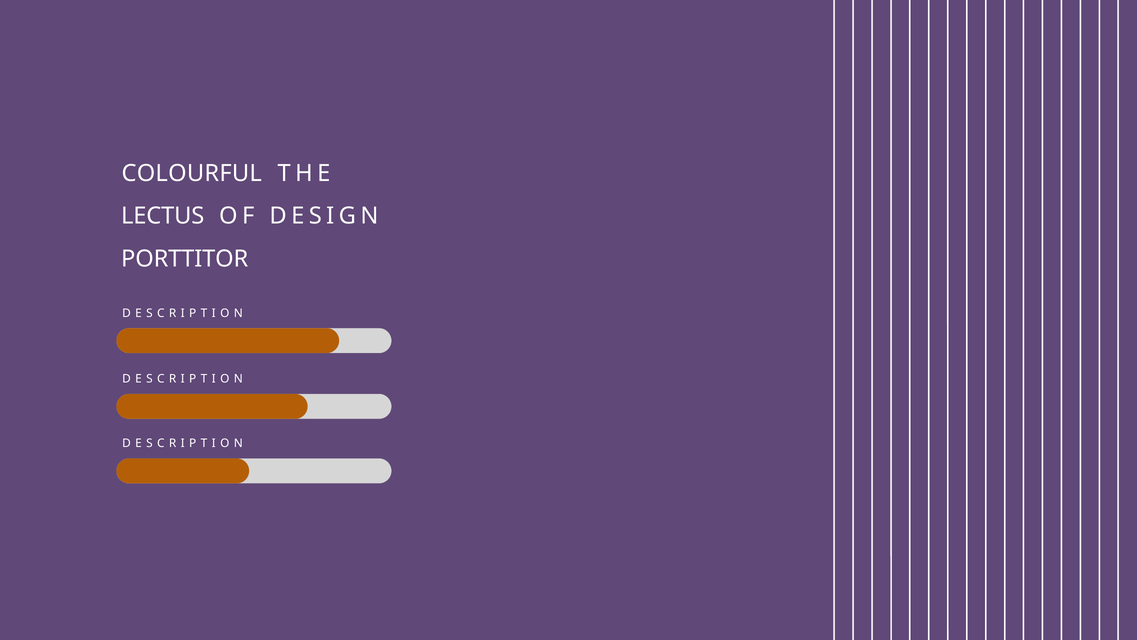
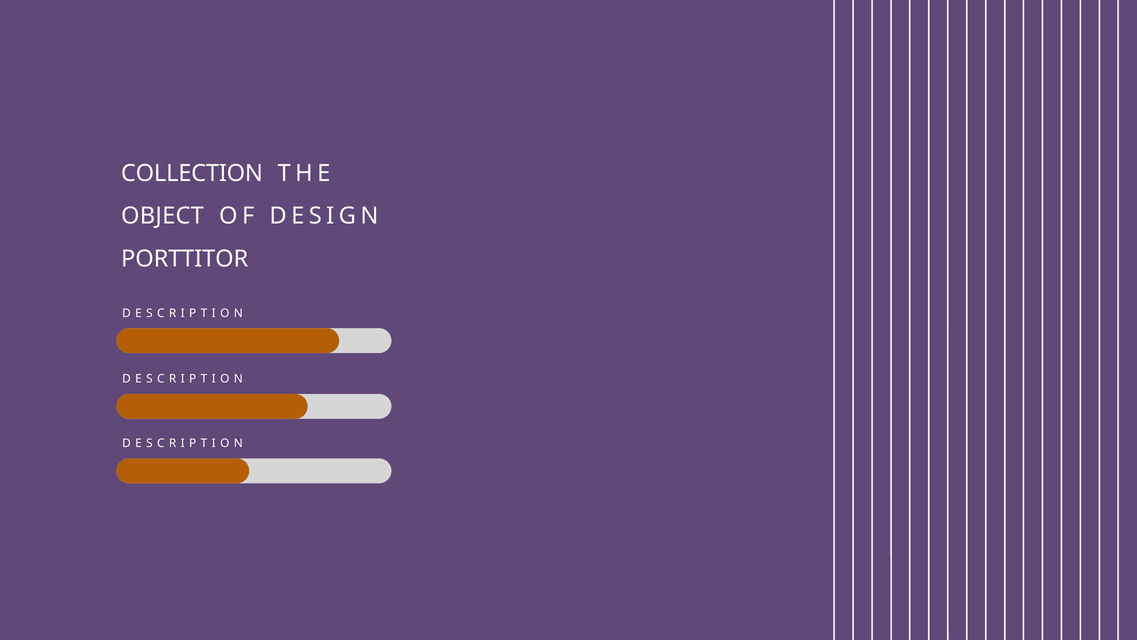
COLOURFUL: COLOURFUL -> COLLECTION
LECTUS: LECTUS -> OBJECT
